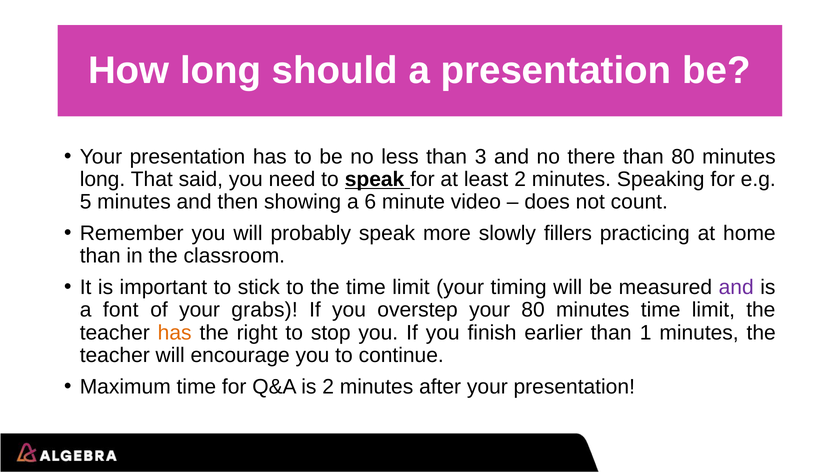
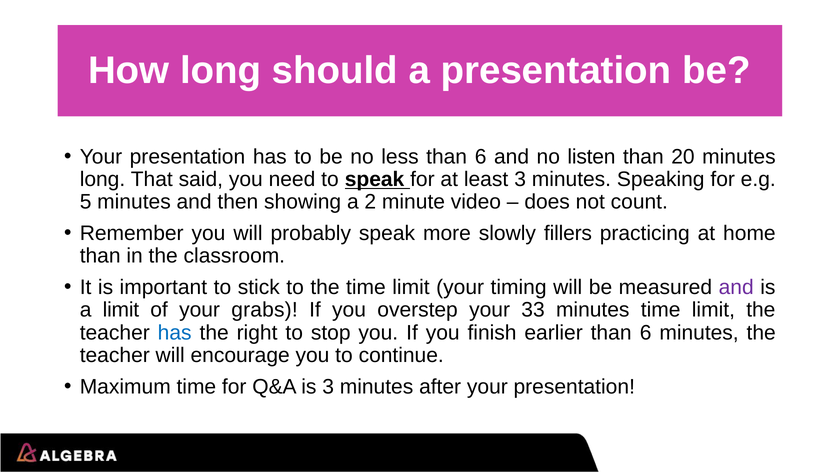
less than 3: 3 -> 6
there: there -> listen
than 80: 80 -> 20
least 2: 2 -> 3
6: 6 -> 2
a font: font -> limit
your 80: 80 -> 33
has at (175, 333) colour: orange -> blue
earlier than 1: 1 -> 6
is 2: 2 -> 3
